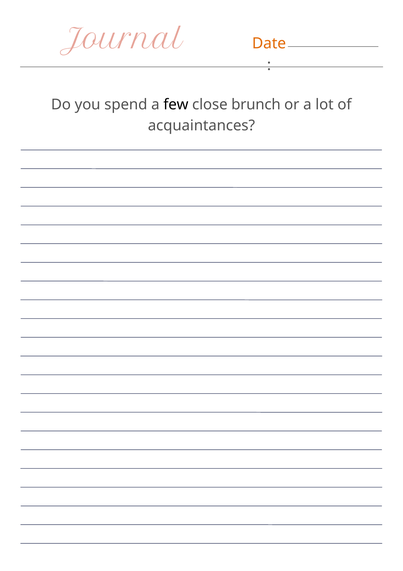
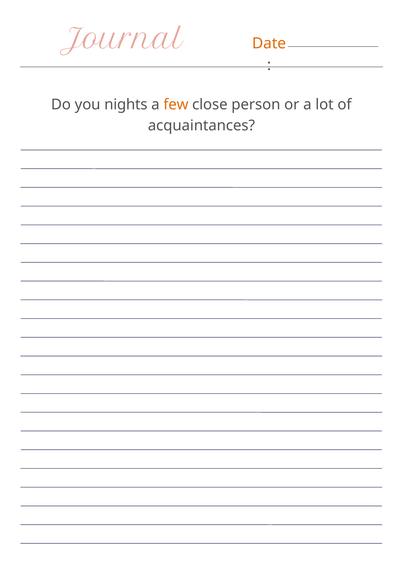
spend: spend -> nights
few colour: black -> orange
brunch: brunch -> person
